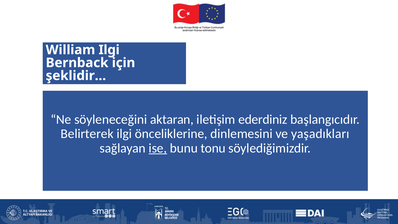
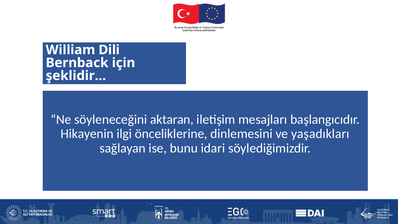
William Ilgi: Ilgi -> Dili
ederdiniz: ederdiniz -> mesajları
Belirterek: Belirterek -> Hikayenin
ise underline: present -> none
tonu: tonu -> idari
